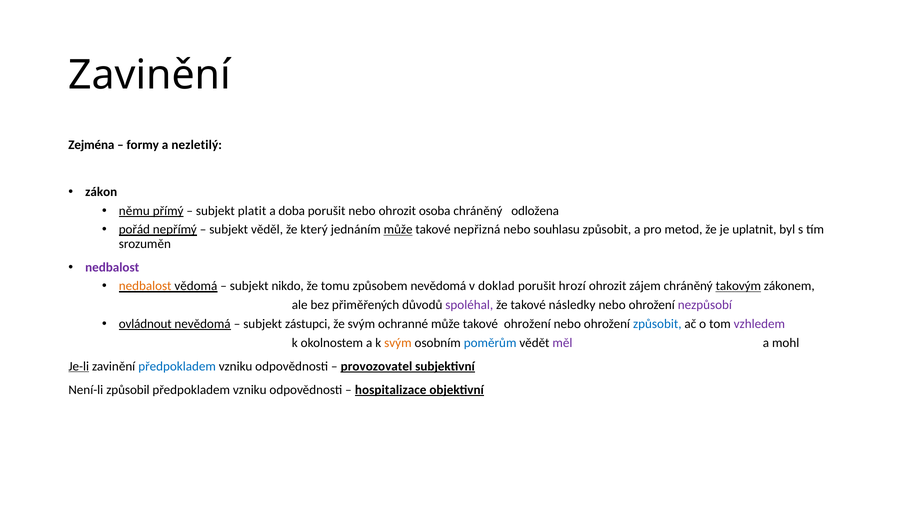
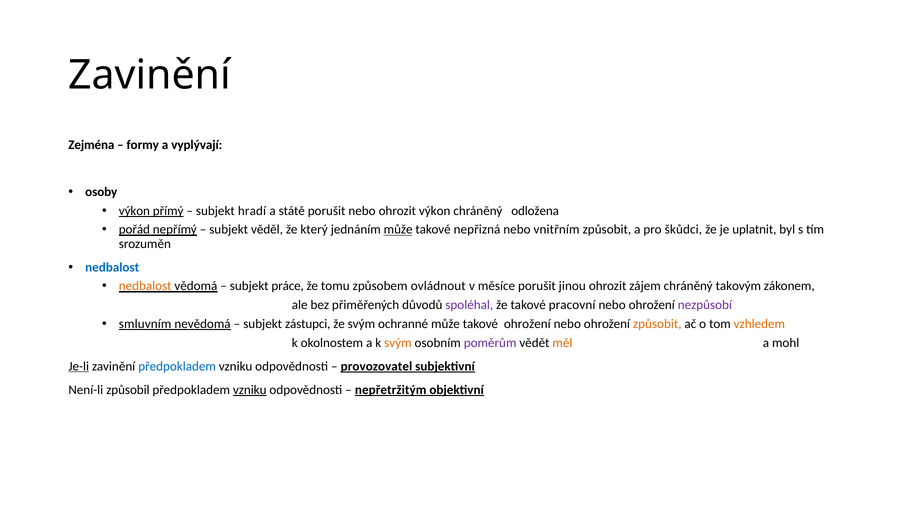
nezletilý: nezletilý -> vyplývají
zákon: zákon -> osoby
němu at (134, 211): němu -> výkon
platit: platit -> hradí
doba: doba -> státě
ohrozit osoba: osoba -> výkon
souhlasu: souhlasu -> vnitřním
metod: metod -> škůdci
nedbalost at (112, 267) colour: purple -> blue
nikdo: nikdo -> práce
způsobem nevědomá: nevědomá -> ovládnout
doklad: doklad -> měsíce
hrozí: hrozí -> jinou
takovým underline: present -> none
následky: následky -> pracovní
ovládnout: ovládnout -> smluvním
způsobit at (657, 324) colour: blue -> orange
vzhledem colour: purple -> orange
poměrům colour: blue -> purple
měl colour: purple -> orange
vzniku at (250, 389) underline: none -> present
hospitalizace: hospitalizace -> nepřetržitým
